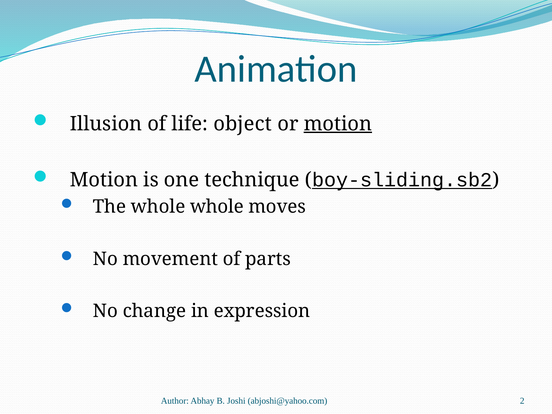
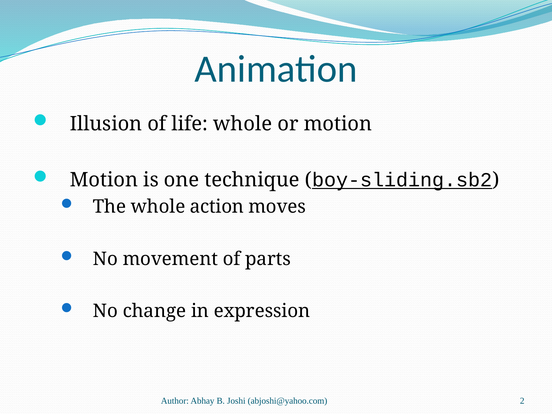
life object: object -> whole
motion at (338, 124) underline: present -> none
whole whole: whole -> action
